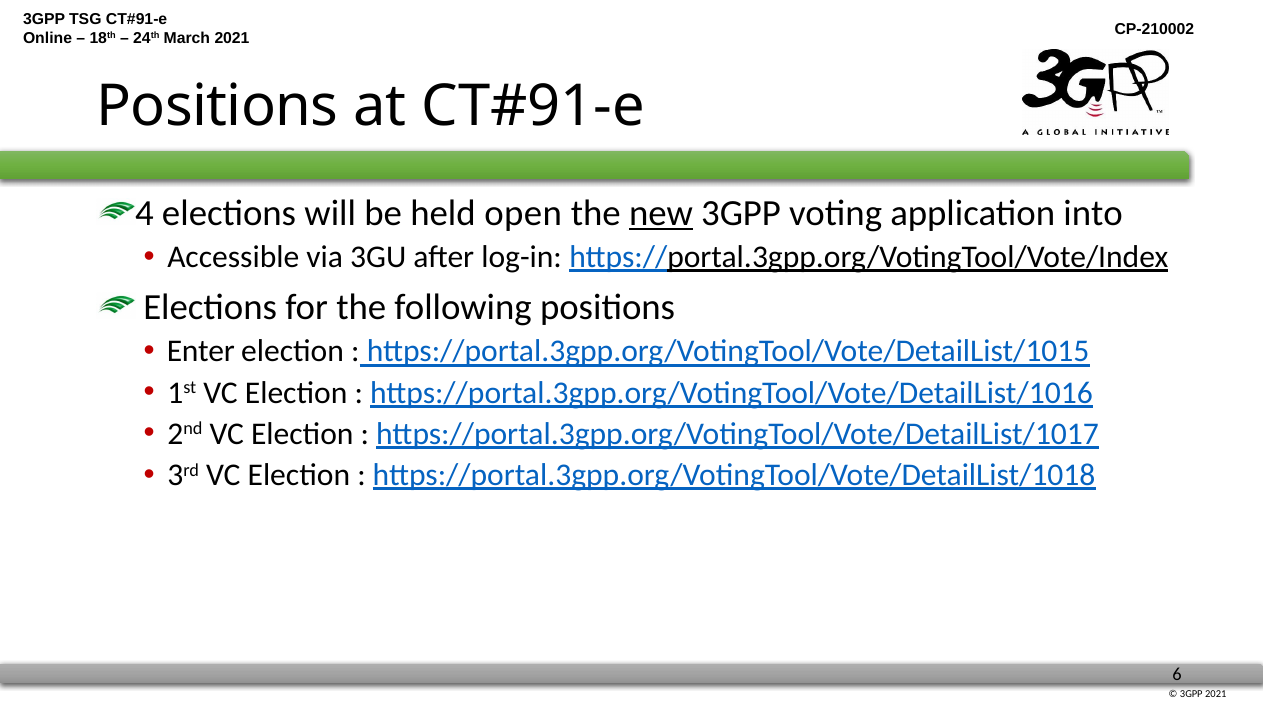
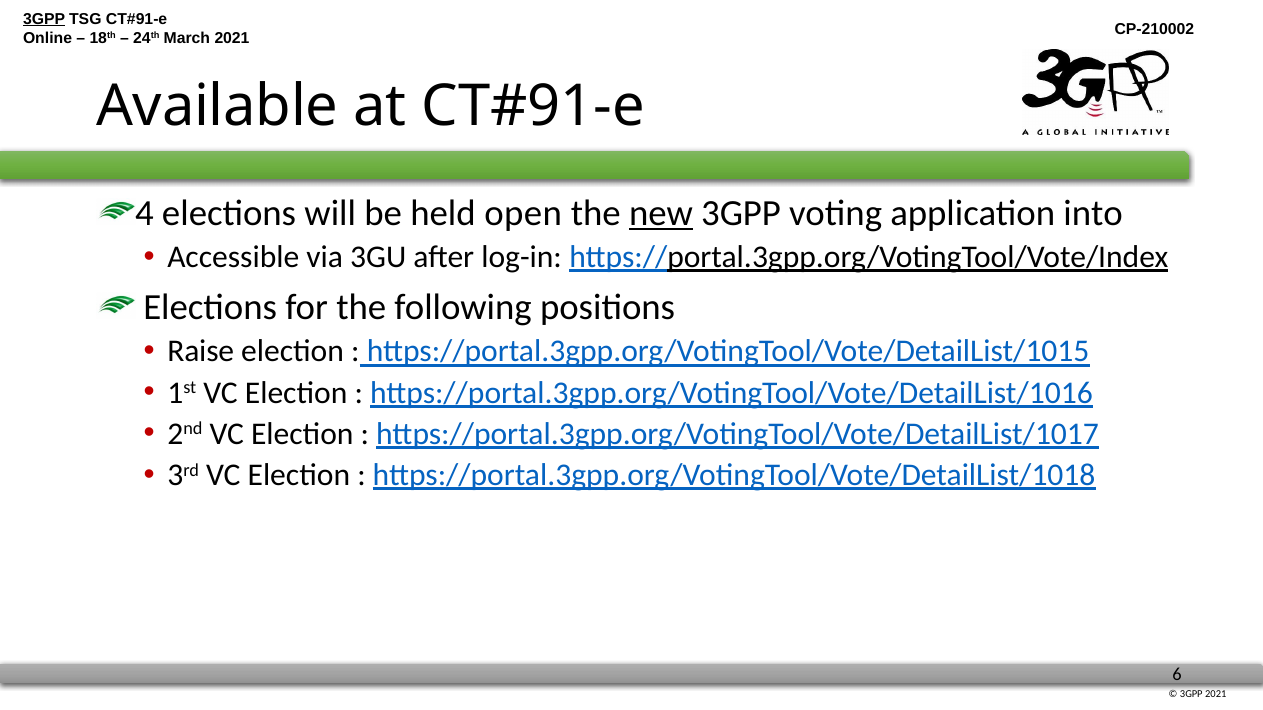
3GPP at (44, 19) underline: none -> present
Positions at (217, 106): Positions -> Available
Enter: Enter -> Raise
